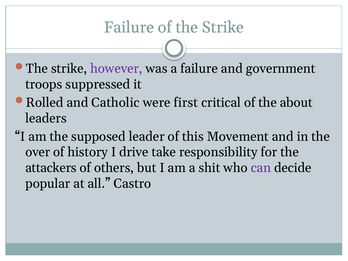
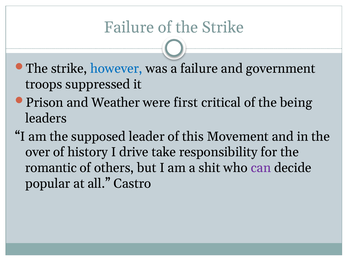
however colour: purple -> blue
Rolled: Rolled -> Prison
Catholic: Catholic -> Weather
about: about -> being
attackers: attackers -> romantic
